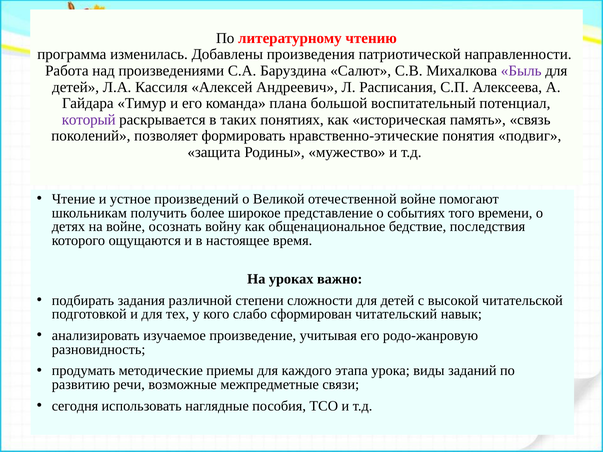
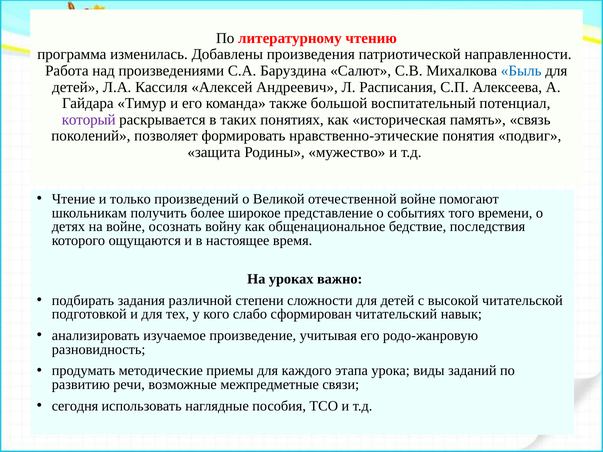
Быль colour: purple -> blue
плана: плана -> также
устное: устное -> только
